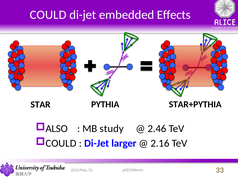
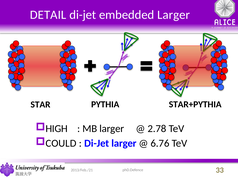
COULD at (48, 15): COULD -> DETAIL
embedded Effects: Effects -> Larger
ALSO: ALSO -> HIGH
MB study: study -> larger
2.46: 2.46 -> 2.78
2.16: 2.16 -> 6.76
